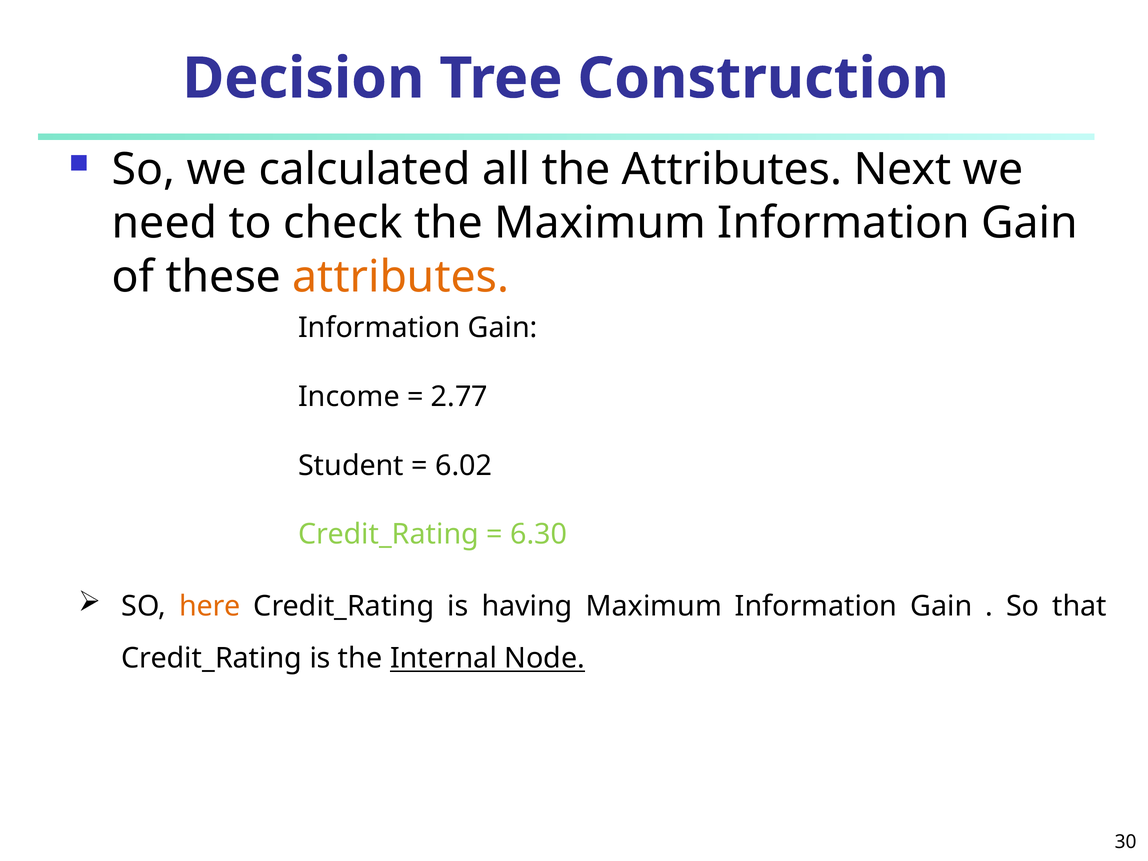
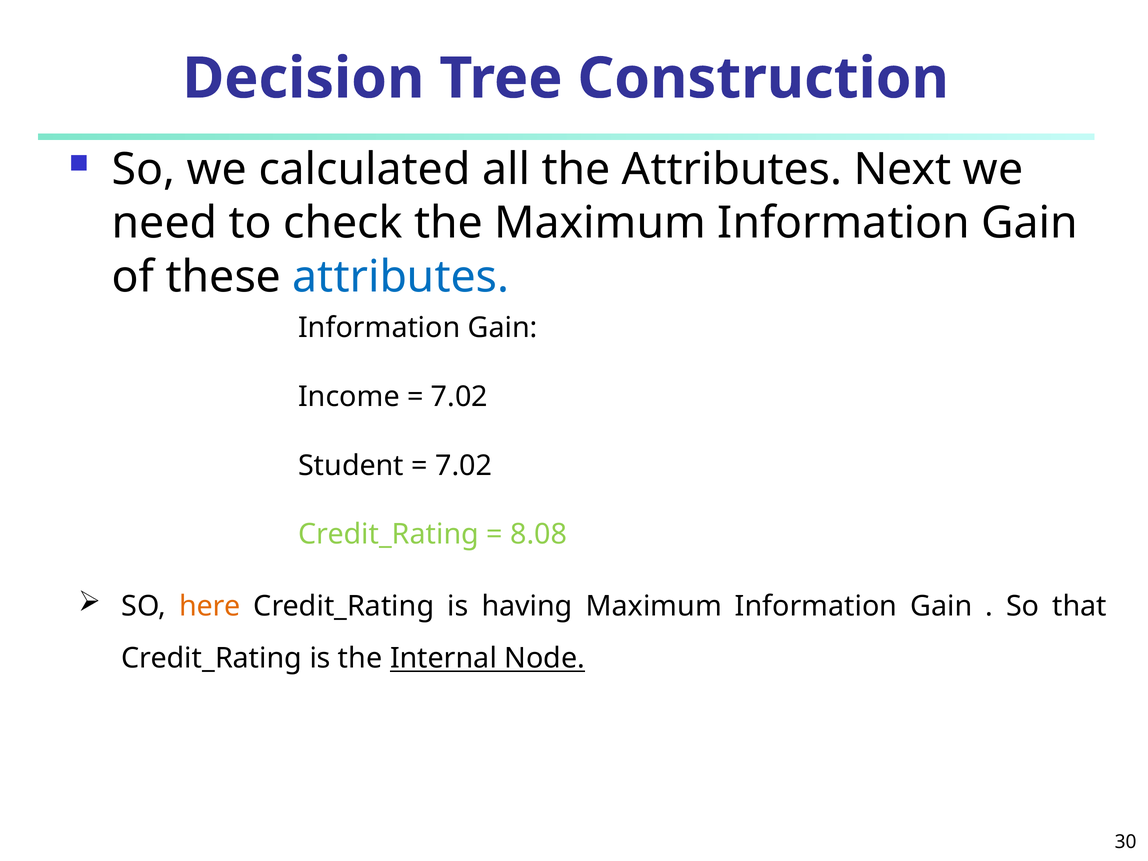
attributes at (401, 277) colour: orange -> blue
2.77 at (459, 397): 2.77 -> 7.02
6.02 at (464, 466): 6.02 -> 7.02
6.30: 6.30 -> 8.08
